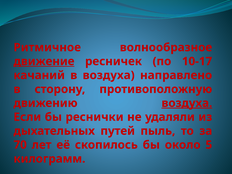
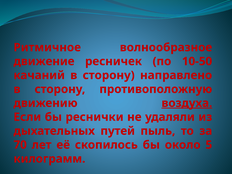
движение underline: present -> none
10-17: 10-17 -> 10-50
качаний в воздуха: воздуха -> сторону
